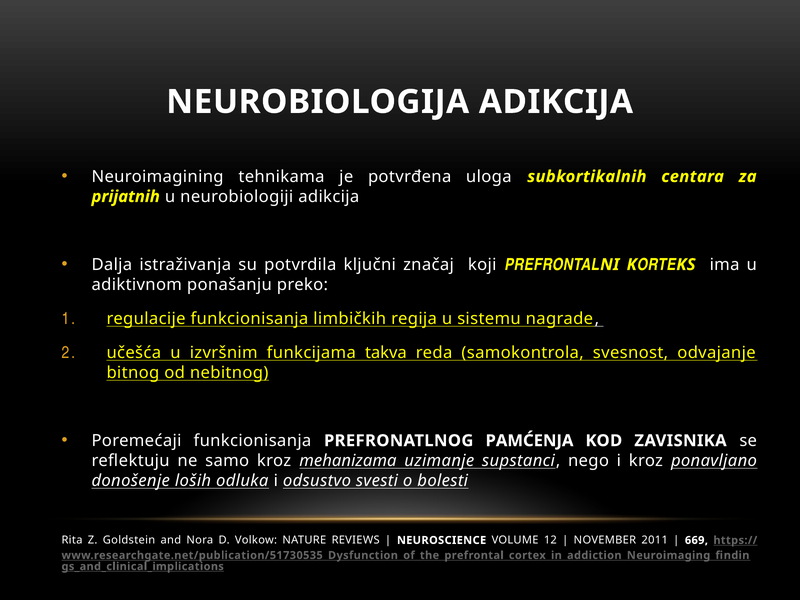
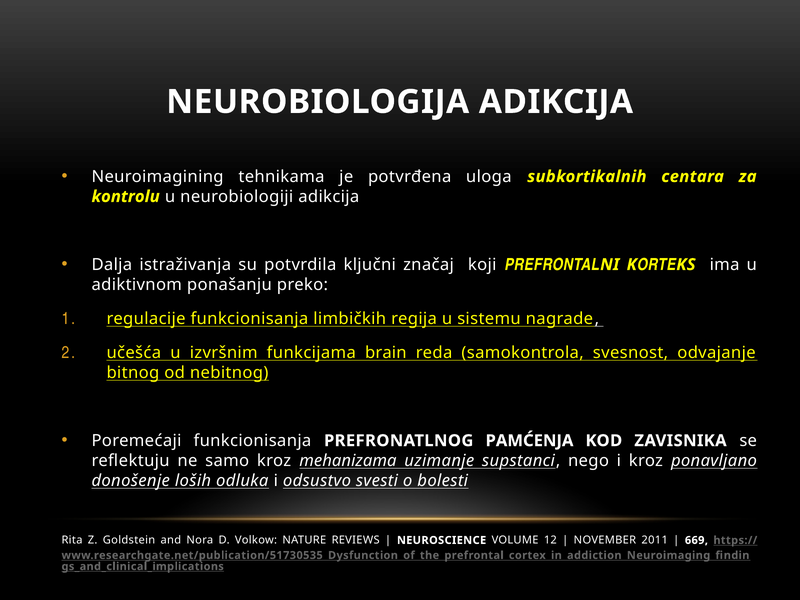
prijatnih: prijatnih -> kontrolu
takva: takva -> brain
